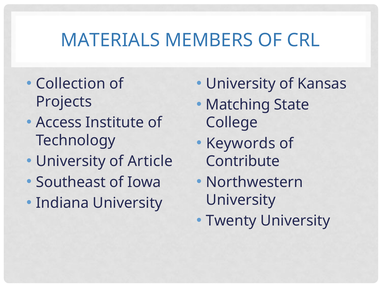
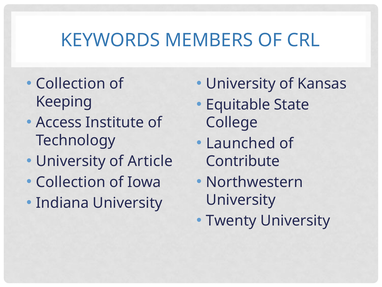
MATERIALS: MATERIALS -> KEYWORDS
Matching: Matching -> Equitable
Projects: Projects -> Keeping
Keywords: Keywords -> Launched
Southeast at (71, 182): Southeast -> Collection
